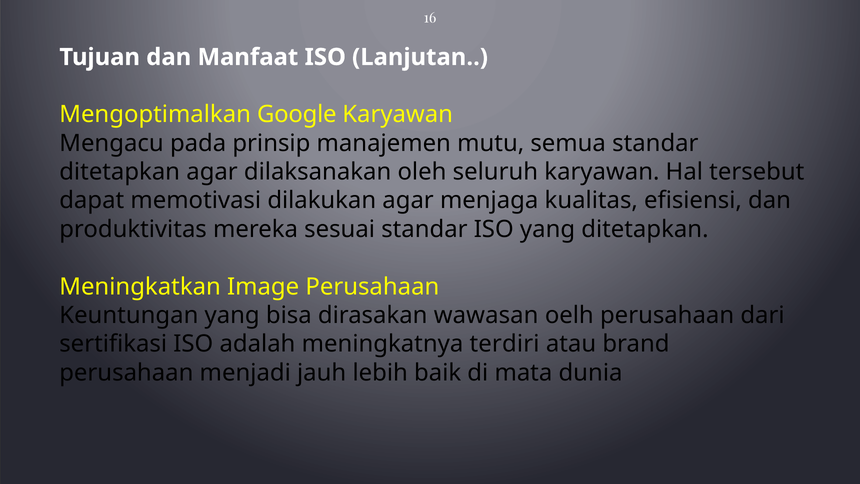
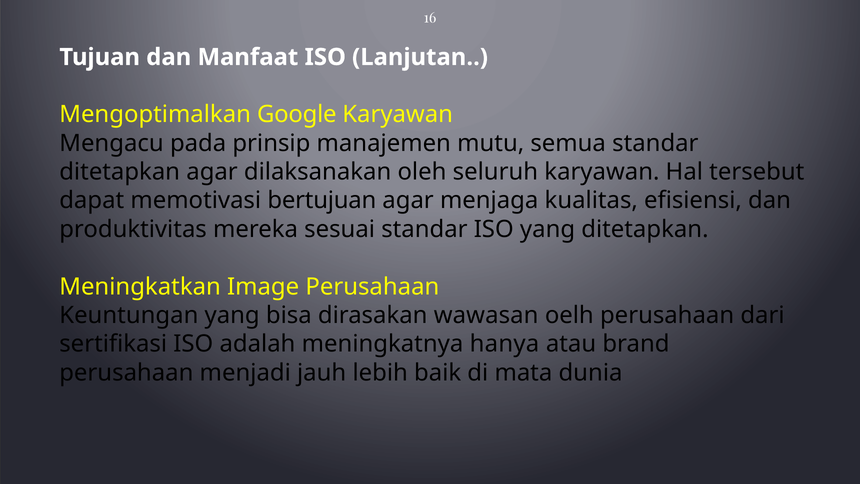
dilakukan: dilakukan -> bertujuan
terdiri: terdiri -> hanya
